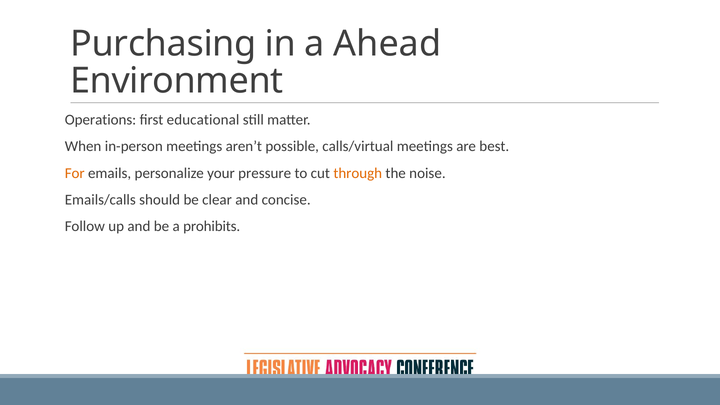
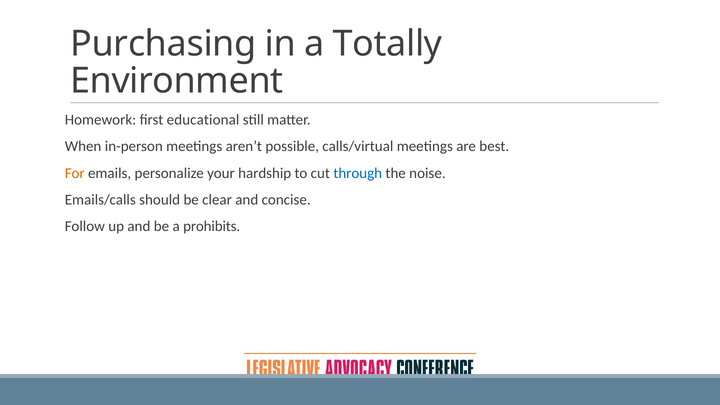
Ahead: Ahead -> Totally
Operations: Operations -> Homework
pressure: pressure -> hardship
through colour: orange -> blue
